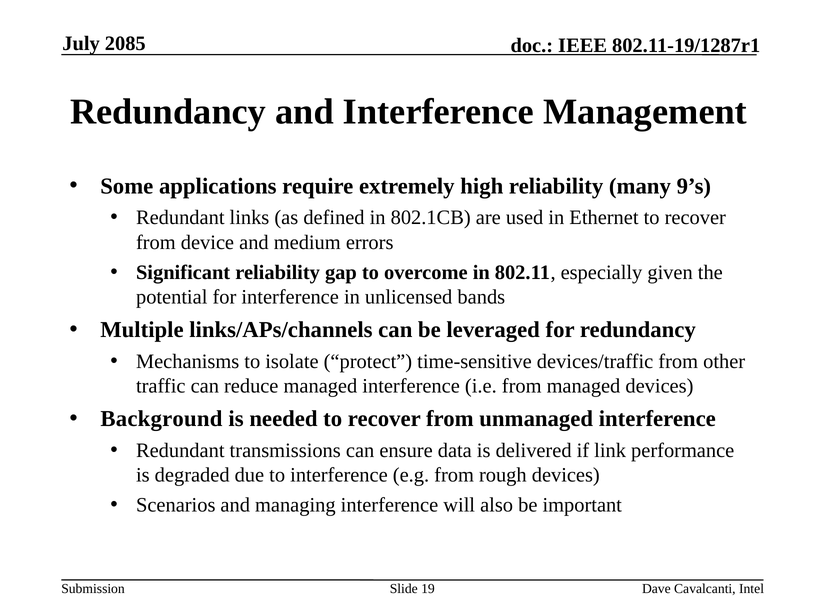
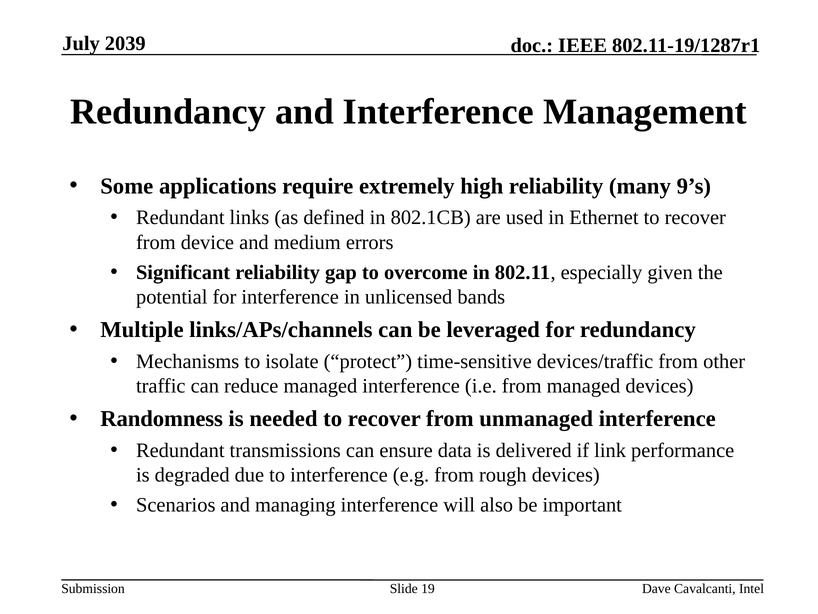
2085: 2085 -> 2039
Background: Background -> Randomness
